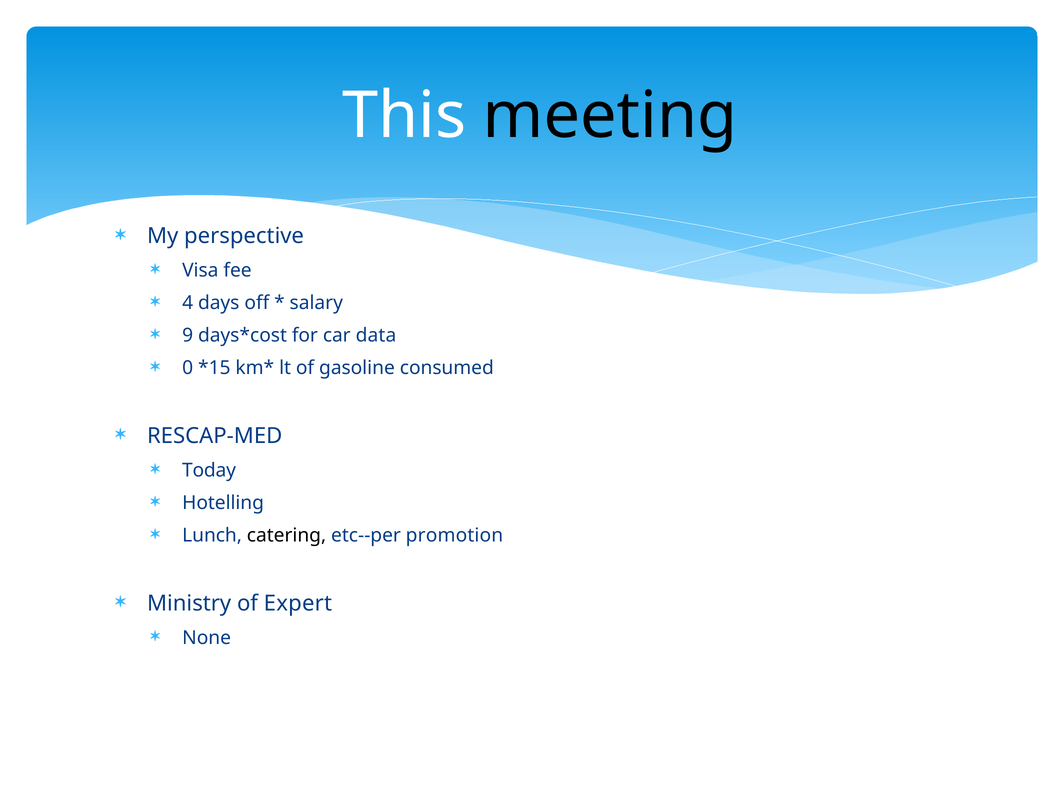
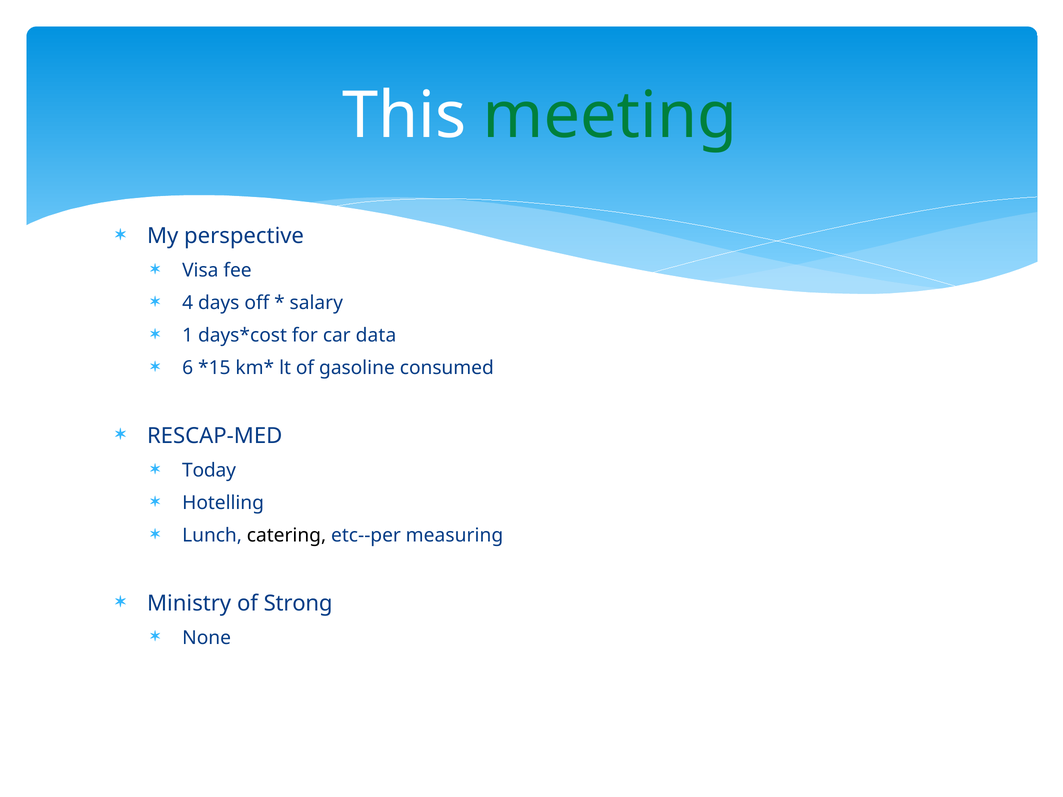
meeting colour: black -> green
9: 9 -> 1
0: 0 -> 6
promotion: promotion -> measuring
Expert: Expert -> Strong
